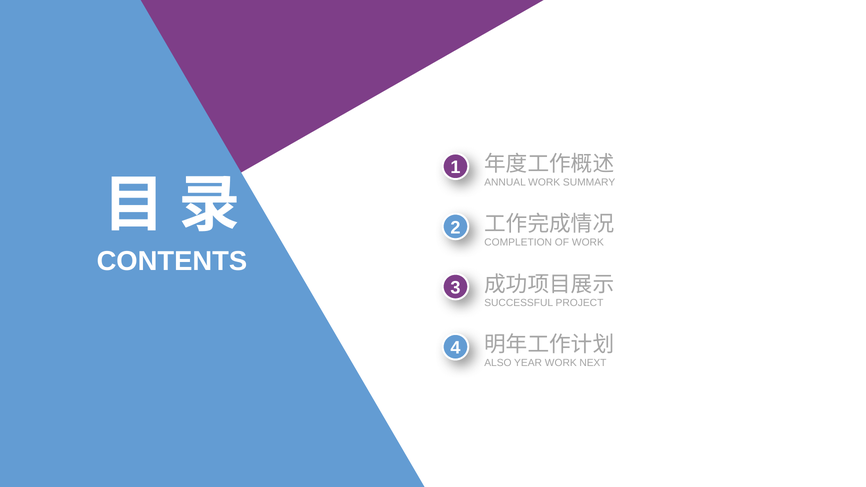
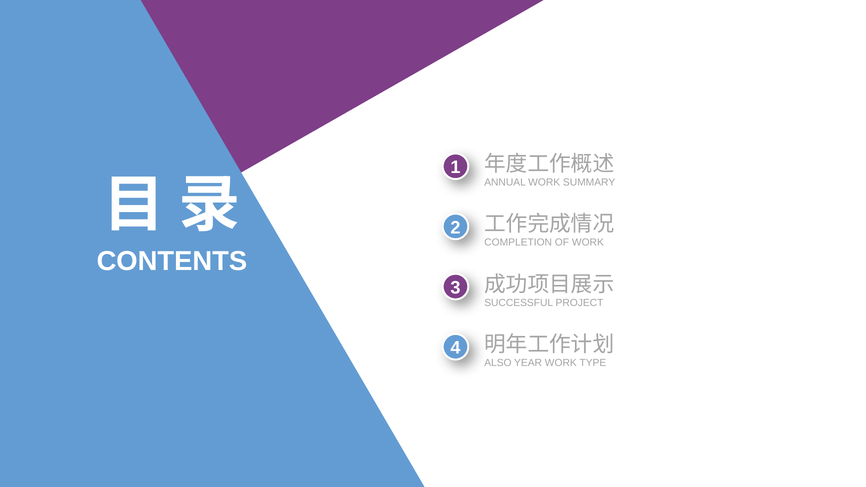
NEXT: NEXT -> TYPE
